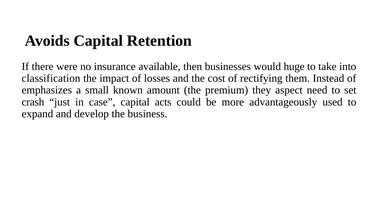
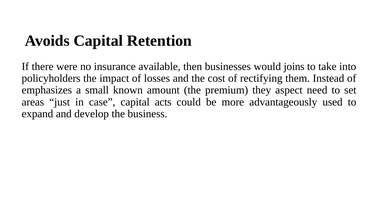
huge: huge -> joins
classification: classification -> policyholders
crash: crash -> areas
